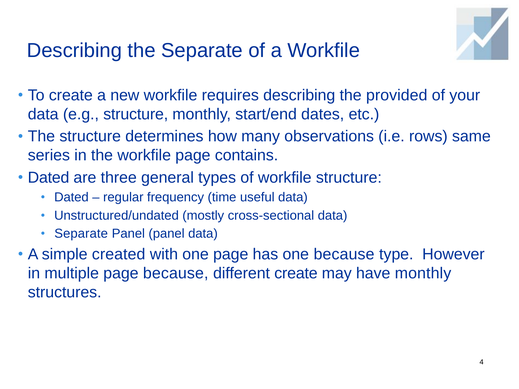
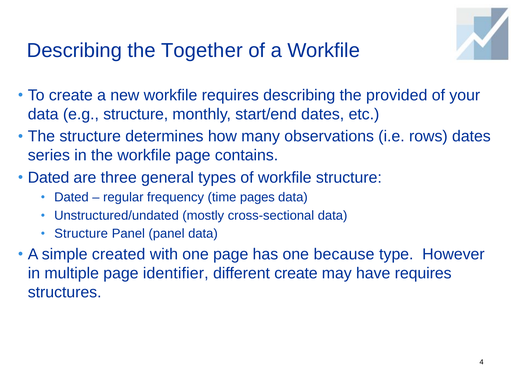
the Separate: Separate -> Together
rows same: same -> dates
useful: useful -> pages
Separate at (81, 234): Separate -> Structure
page because: because -> identifier
have monthly: monthly -> requires
